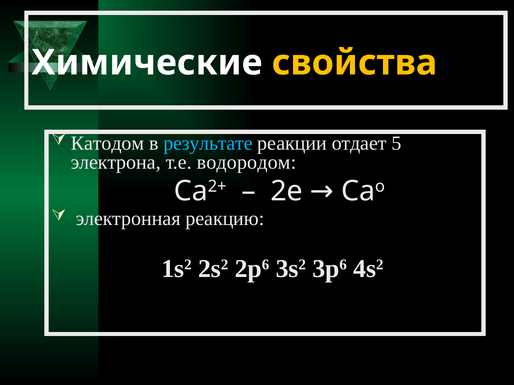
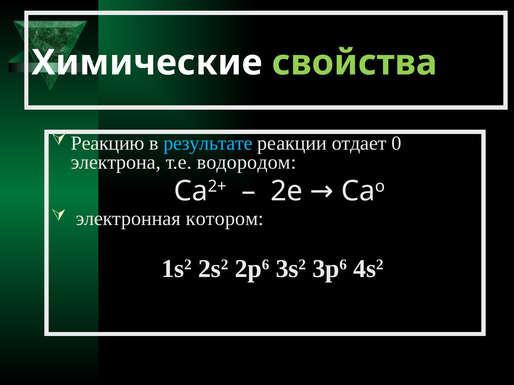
свойства colour: yellow -> light green
Катодом: Катодом -> Реакцию
5: 5 -> 0
реакцию: реакцию -> котором
